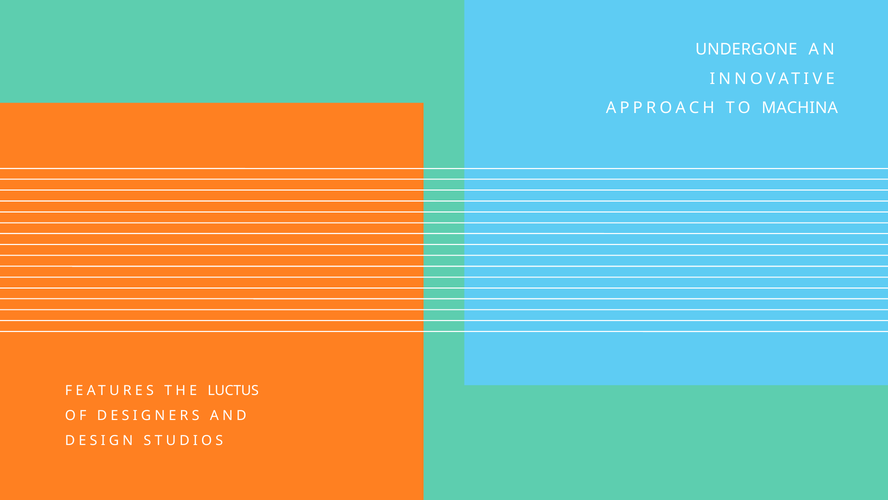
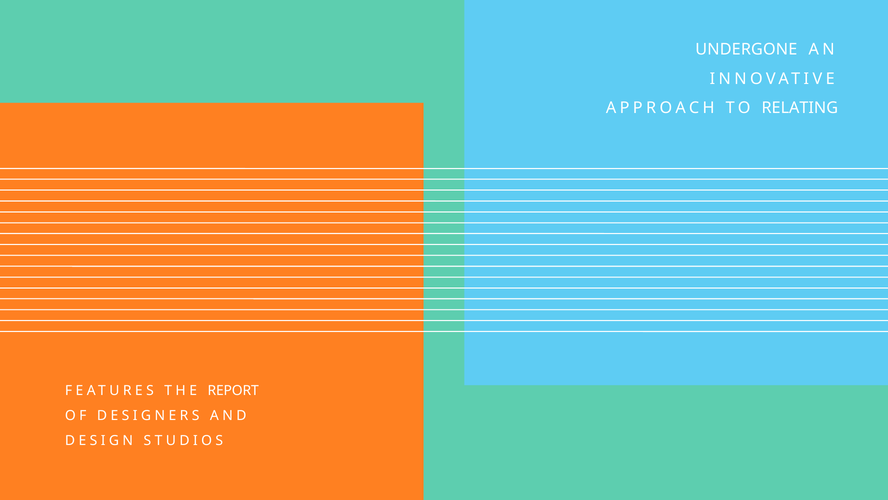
MACHINA: MACHINA -> RELATING
LUCTUS: LUCTUS -> REPORT
